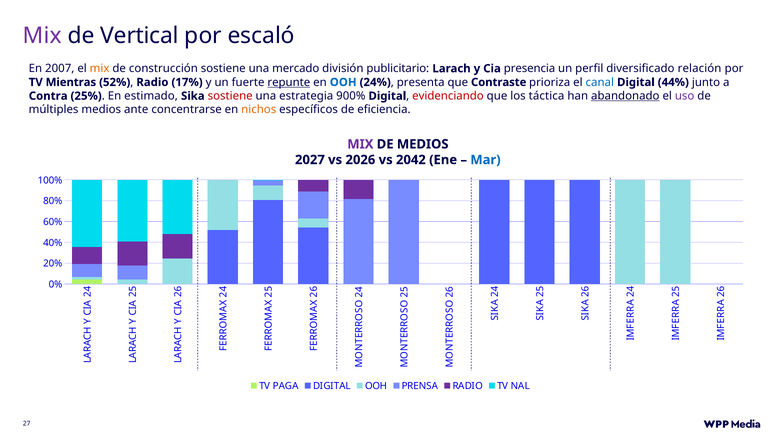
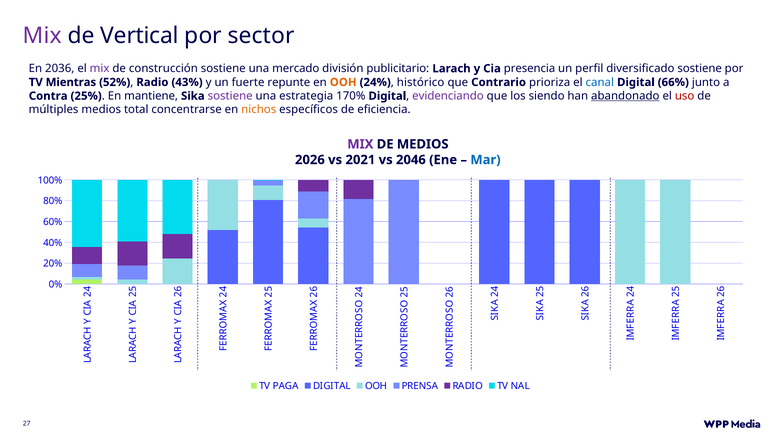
escaló: escaló -> sector
2007: 2007 -> 2036
mix at (100, 69) colour: orange -> purple
diversificado relación: relación -> sostiene
17%: 17% -> 43%
repunte underline: present -> none
OOH at (343, 82) colour: blue -> orange
presenta: presenta -> histórico
Contraste: Contraste -> Contrario
44%: 44% -> 66%
estimado: estimado -> mantiene
sostiene at (230, 96) colour: red -> purple
900%: 900% -> 170%
evidenciando colour: red -> purple
táctica: táctica -> siendo
uso colour: purple -> red
ante: ante -> total
2027: 2027 -> 2026
2026: 2026 -> 2021
2042: 2042 -> 2046
